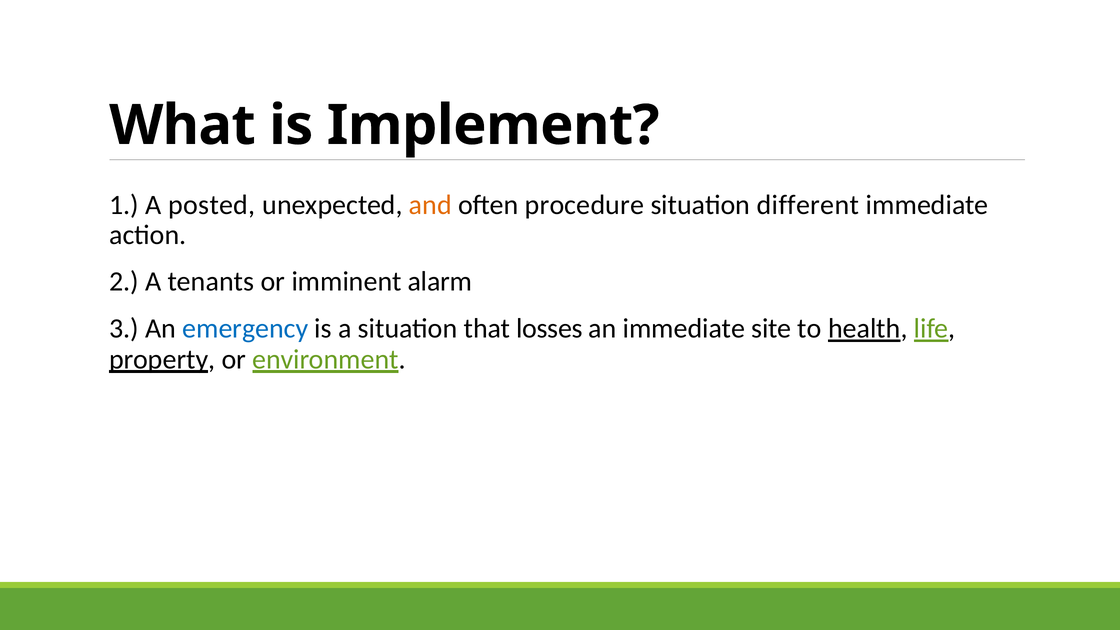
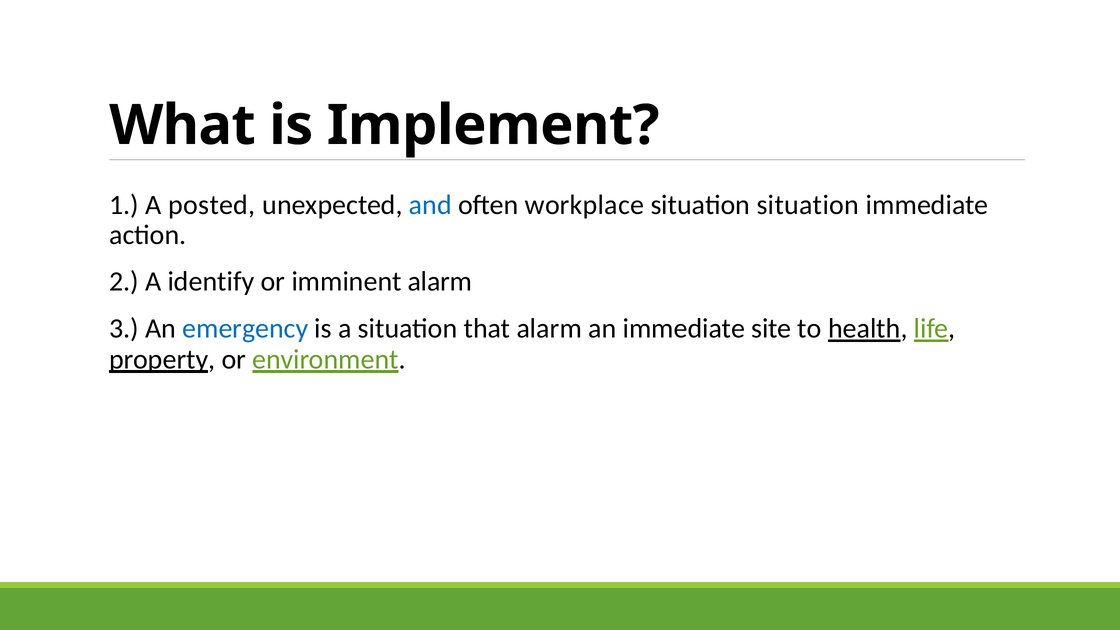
and colour: orange -> blue
procedure: procedure -> workplace
situation different: different -> situation
tenants: tenants -> identify
that losses: losses -> alarm
